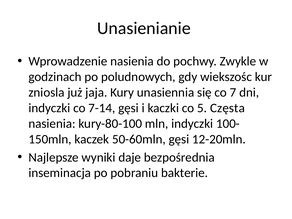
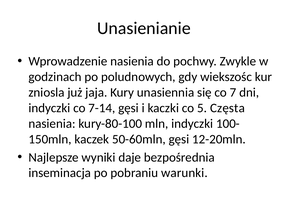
bakterie: bakterie -> warunki
